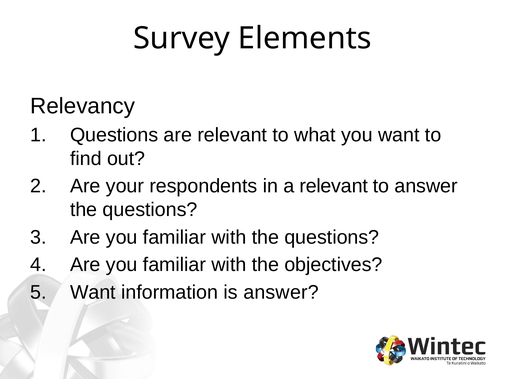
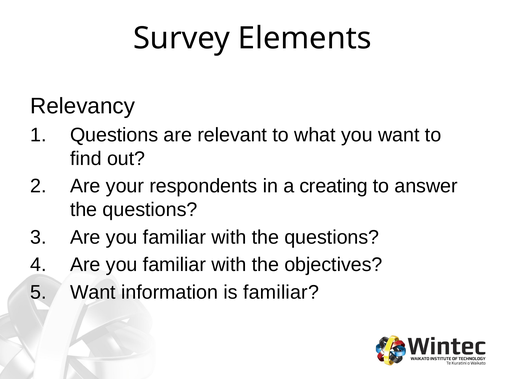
a relevant: relevant -> creating
is answer: answer -> familiar
